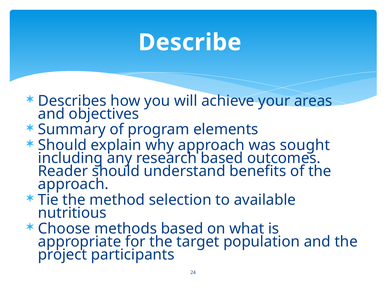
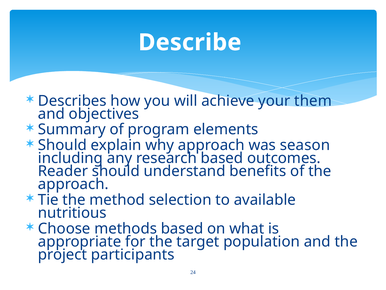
areas: areas -> them
sought: sought -> season
